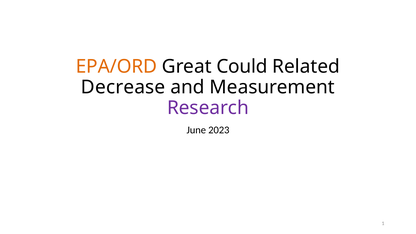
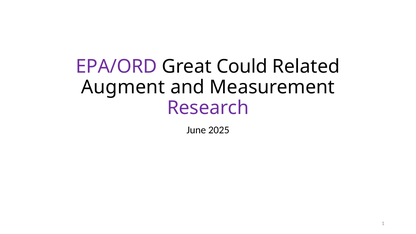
EPA/ORD colour: orange -> purple
Decrease: Decrease -> Augment
2023: 2023 -> 2025
